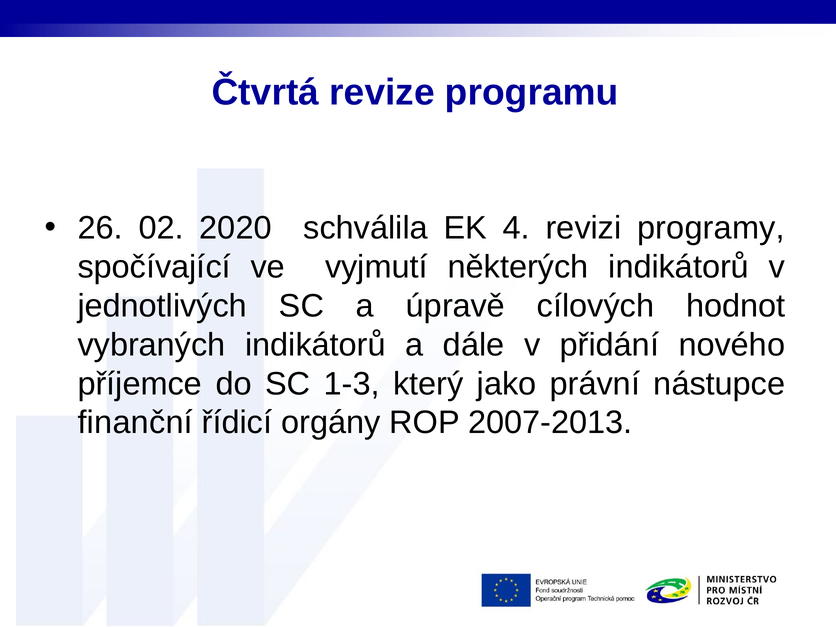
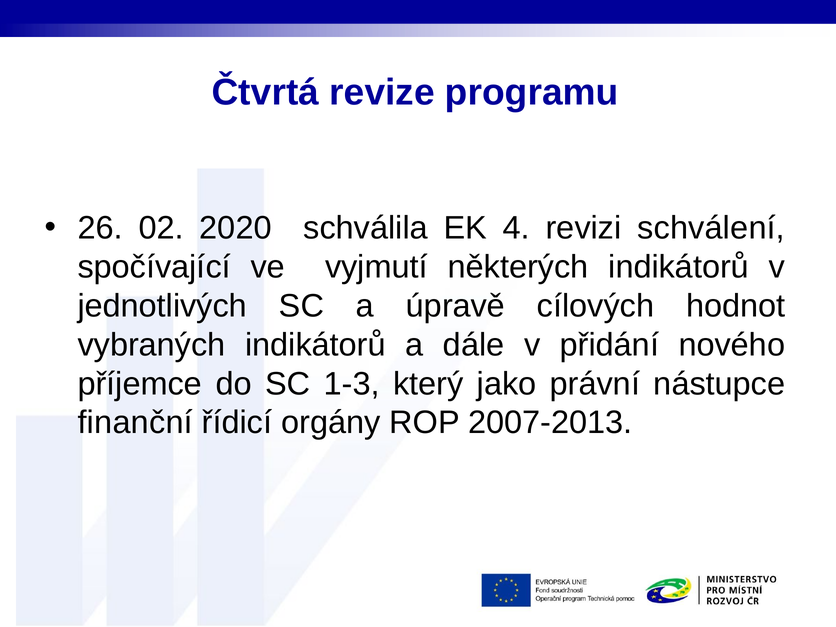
programy: programy -> schválení
